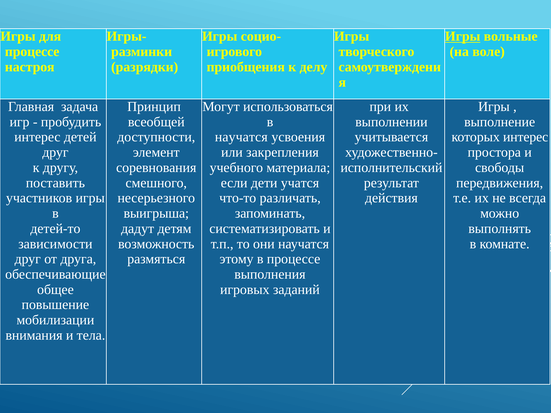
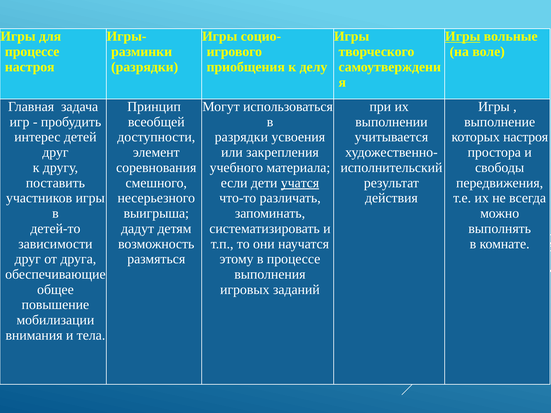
научатся at (241, 137): научатся -> разрядки
которых интерес: интерес -> настроя
учатся underline: none -> present
